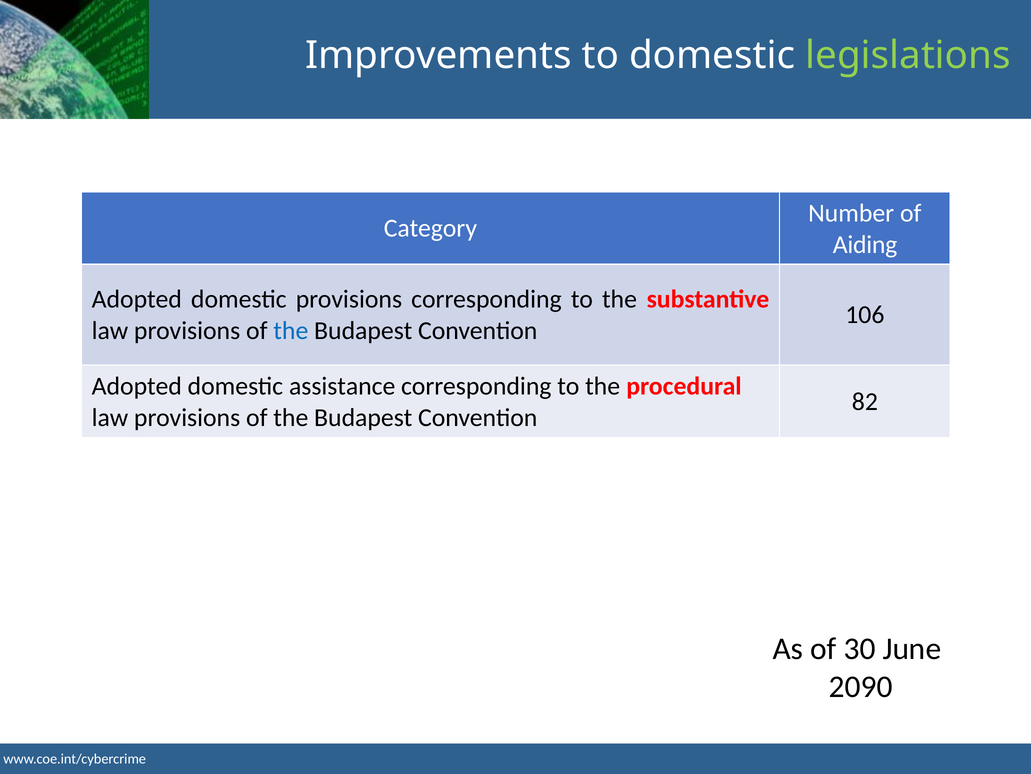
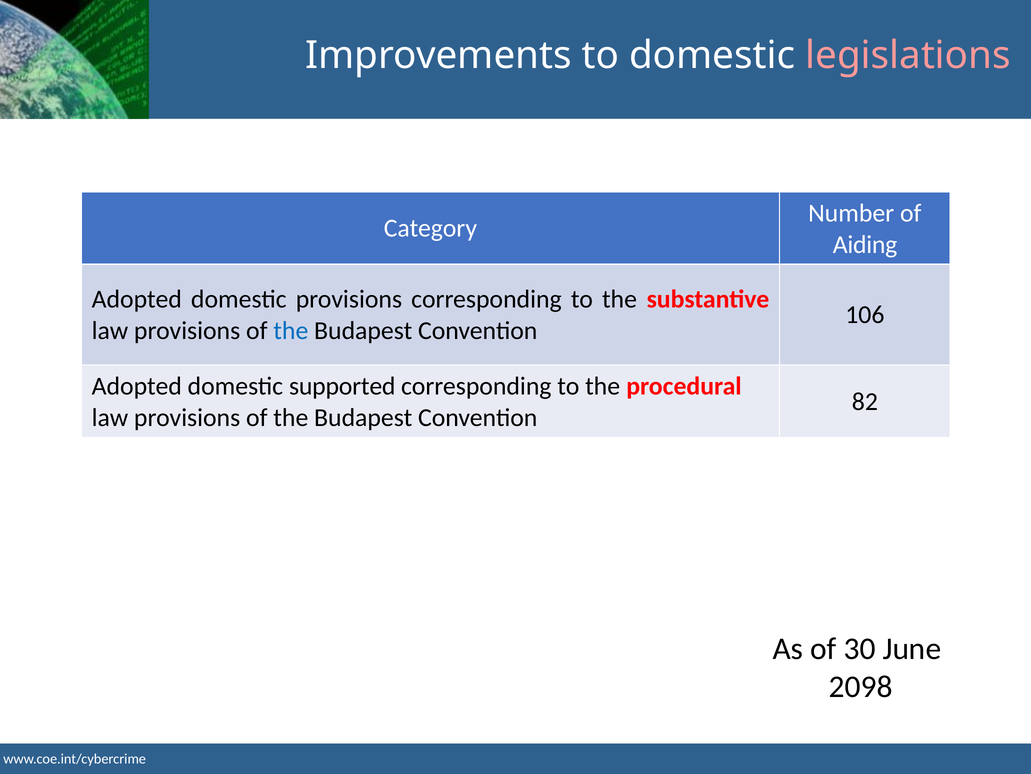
legislations colour: light green -> pink
assistance: assistance -> supported
2090: 2090 -> 2098
